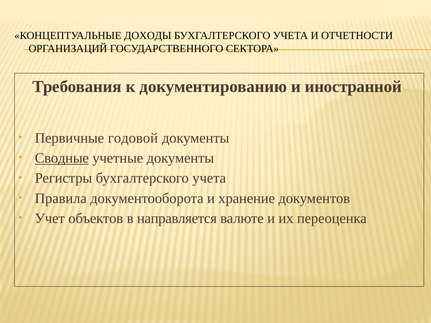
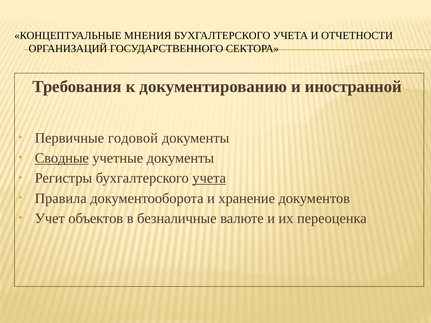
ДОХОДЫ: ДОХОДЫ -> МНЕНИЯ
учета at (209, 178) underline: none -> present
направляется: направляется -> безналичные
